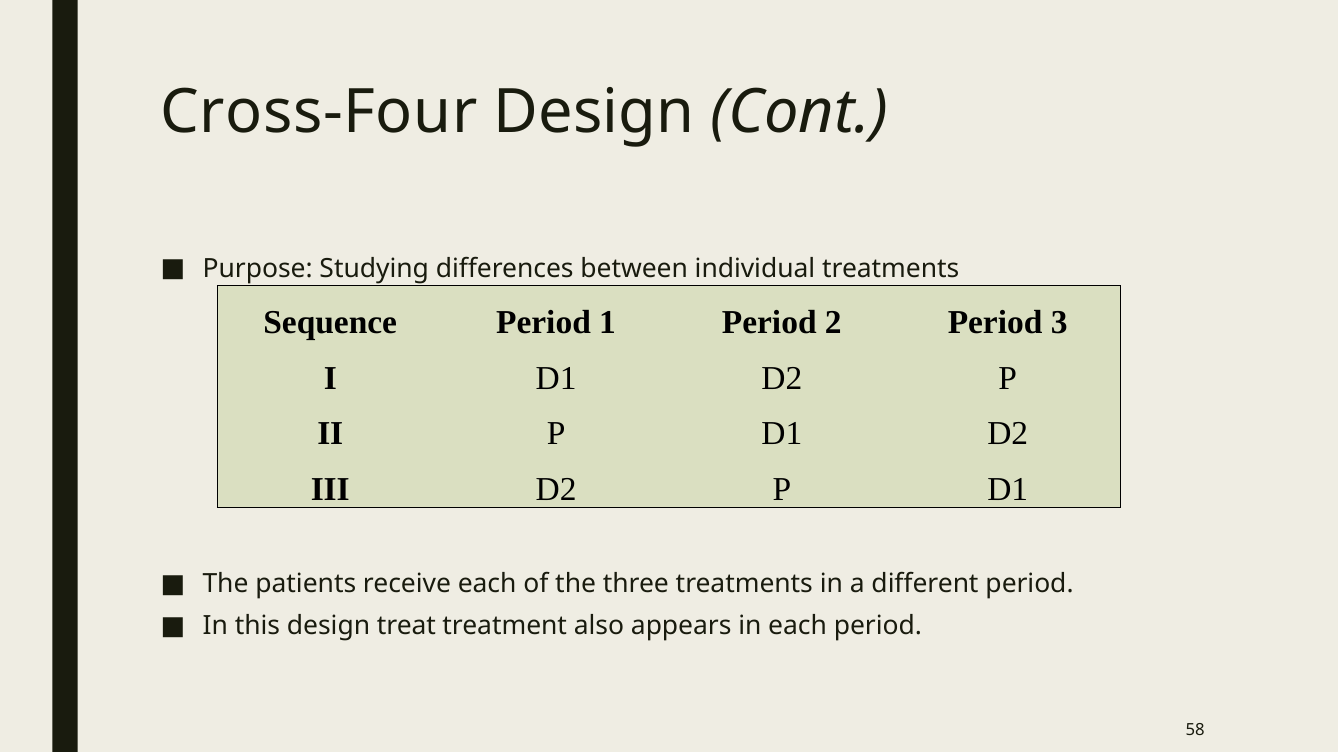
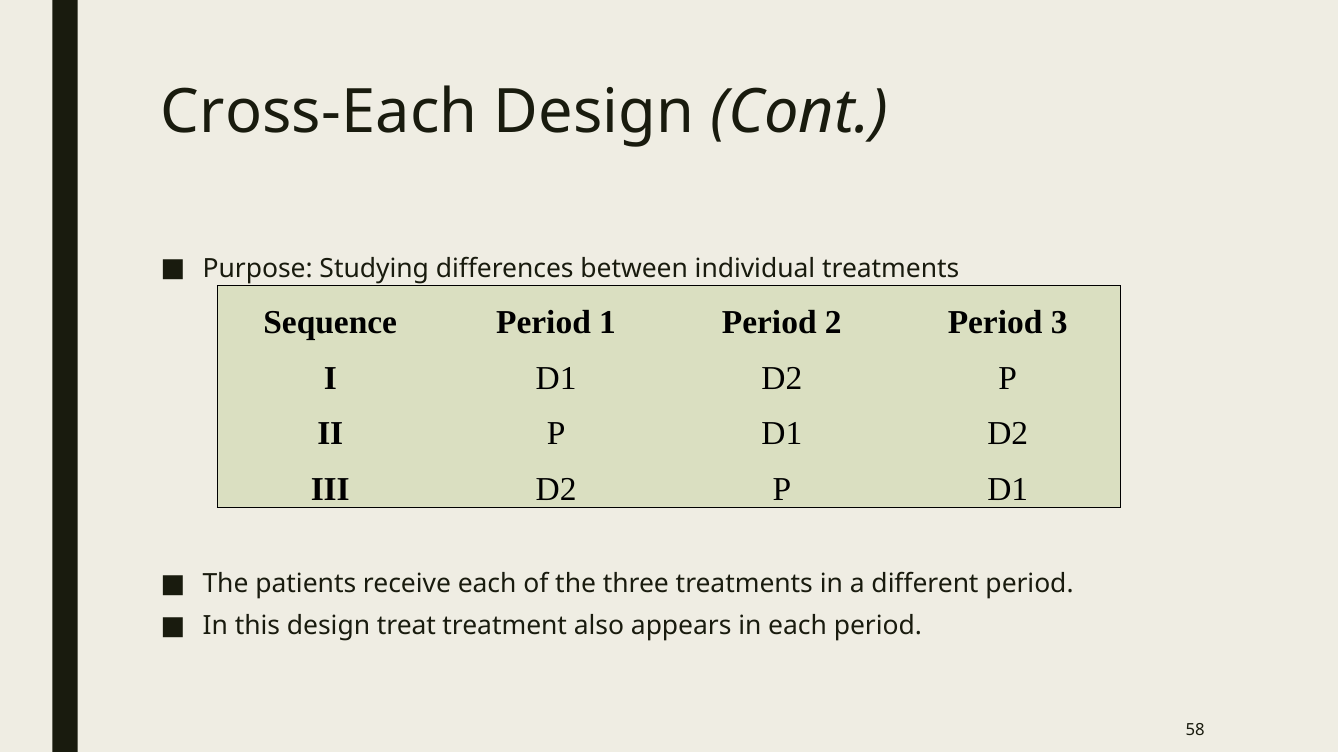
Cross-Four: Cross-Four -> Cross-Each
